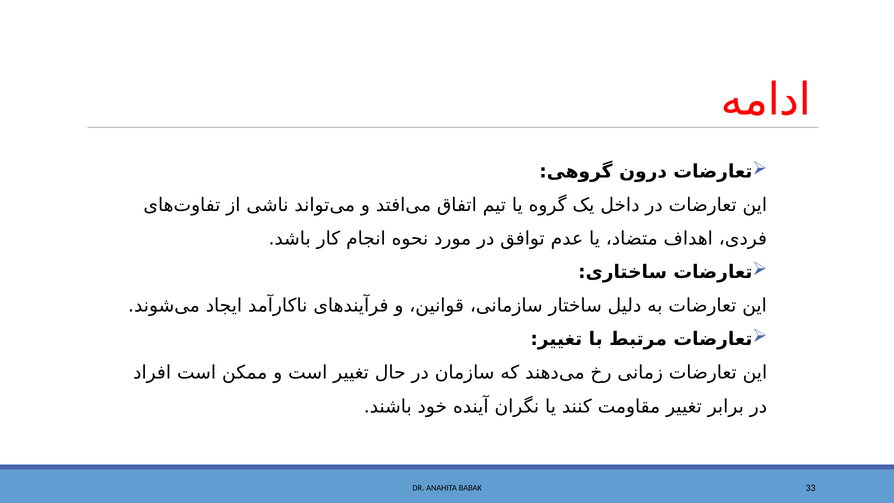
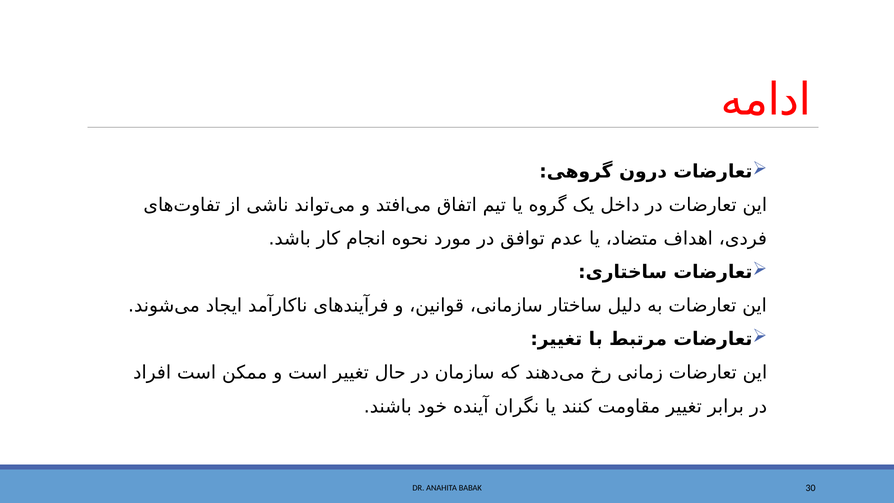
33: 33 -> 30
